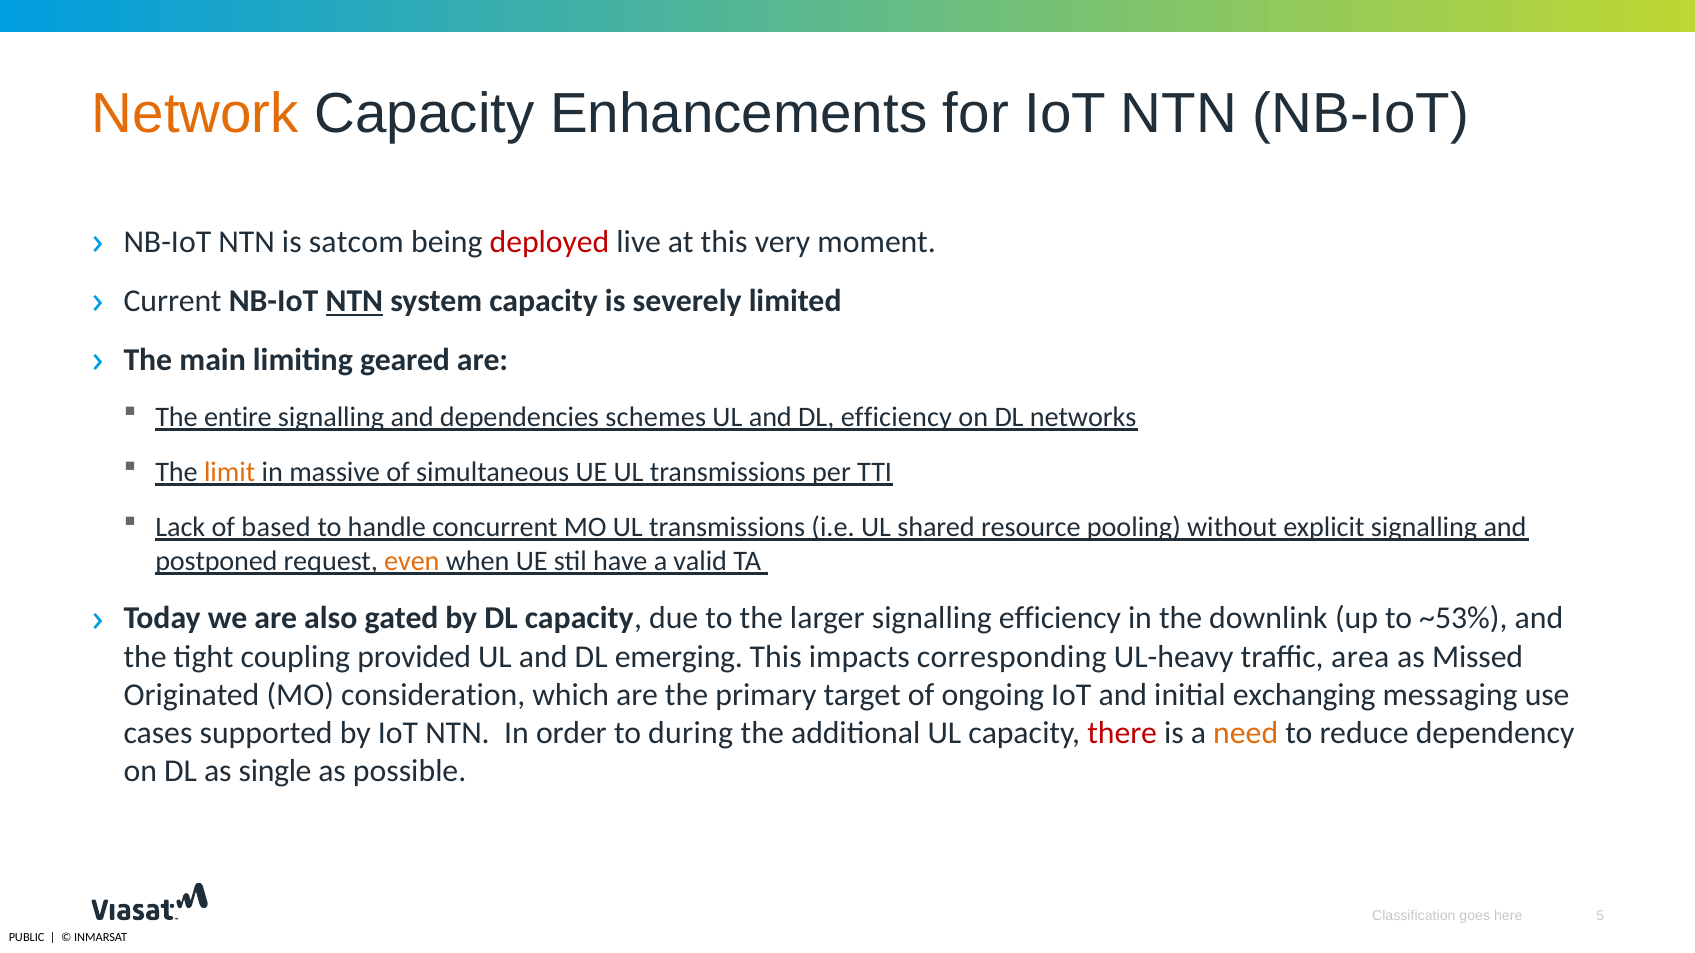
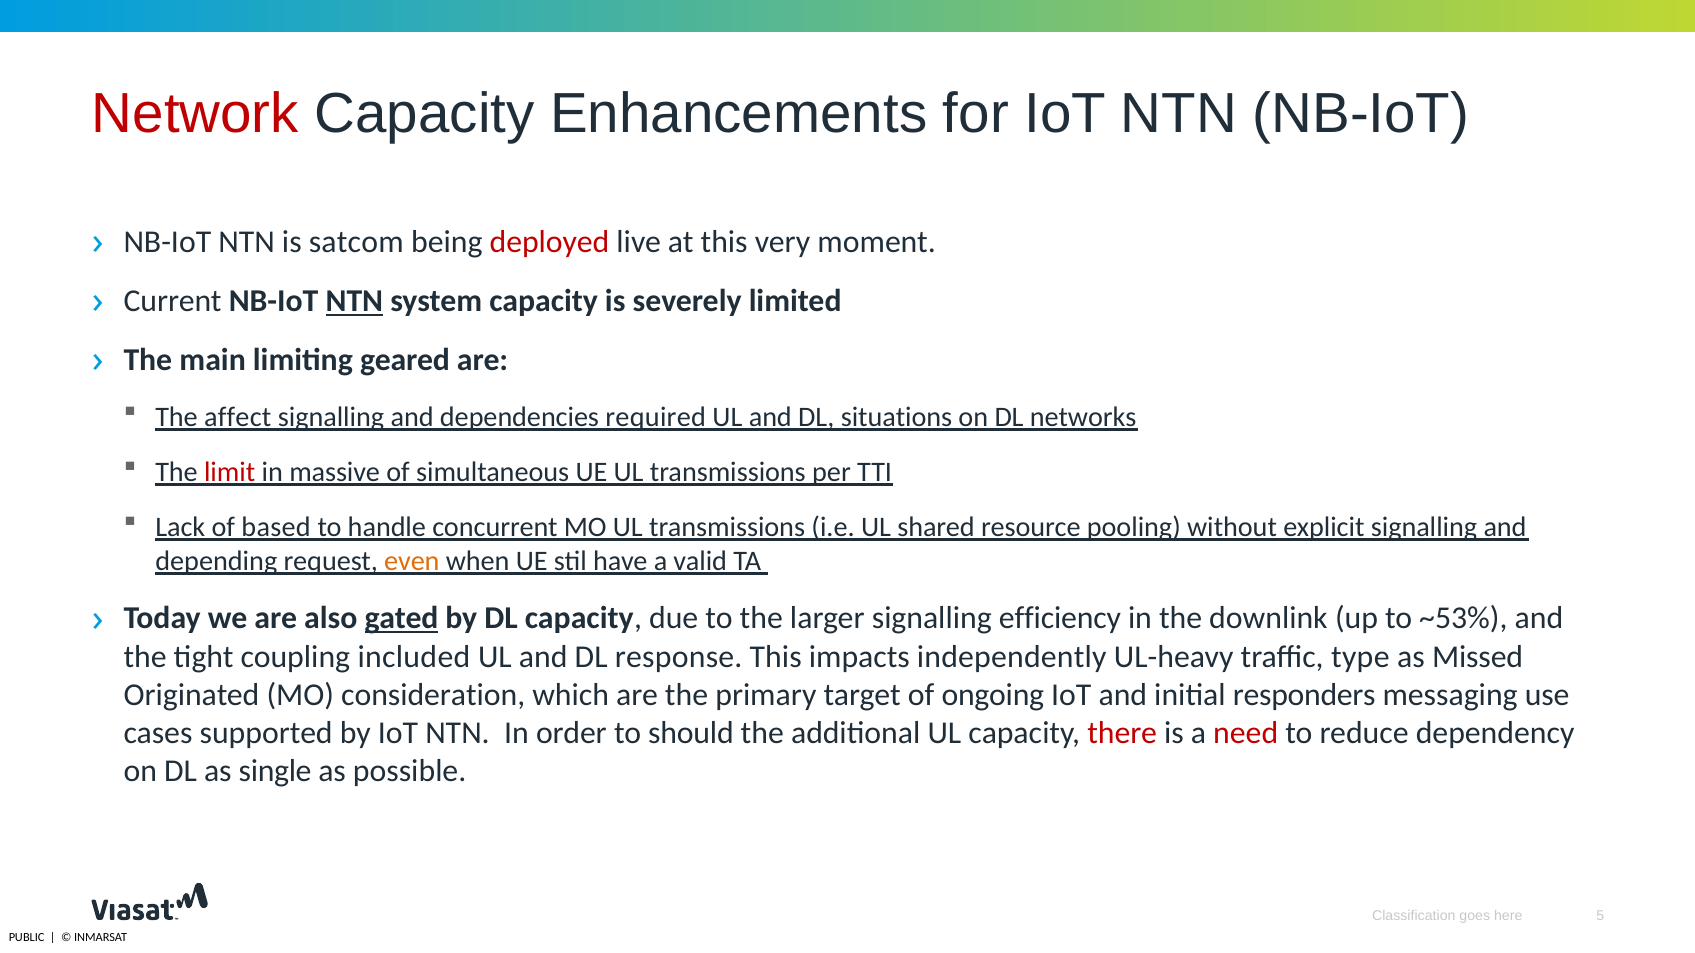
Network colour: orange -> red
entire: entire -> affect
schemes: schemes -> required
DL efficiency: efficiency -> situations
limit colour: orange -> red
postponed: postponed -> depending
gated underline: none -> present
provided: provided -> included
emerging: emerging -> response
corresponding: corresponding -> independently
area: area -> type
exchanging: exchanging -> responders
during: during -> should
need colour: orange -> red
